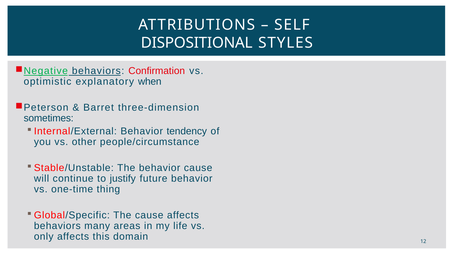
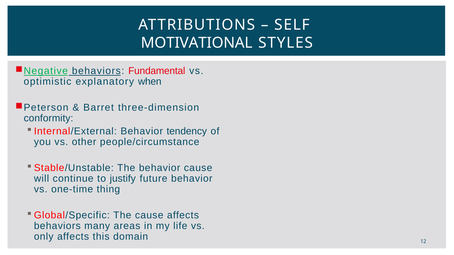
DISPOSITIONAL: DISPOSITIONAL -> MOTIVATIONAL
Confirmation: Confirmation -> Fundamental
sometimes: sometimes -> conformity
